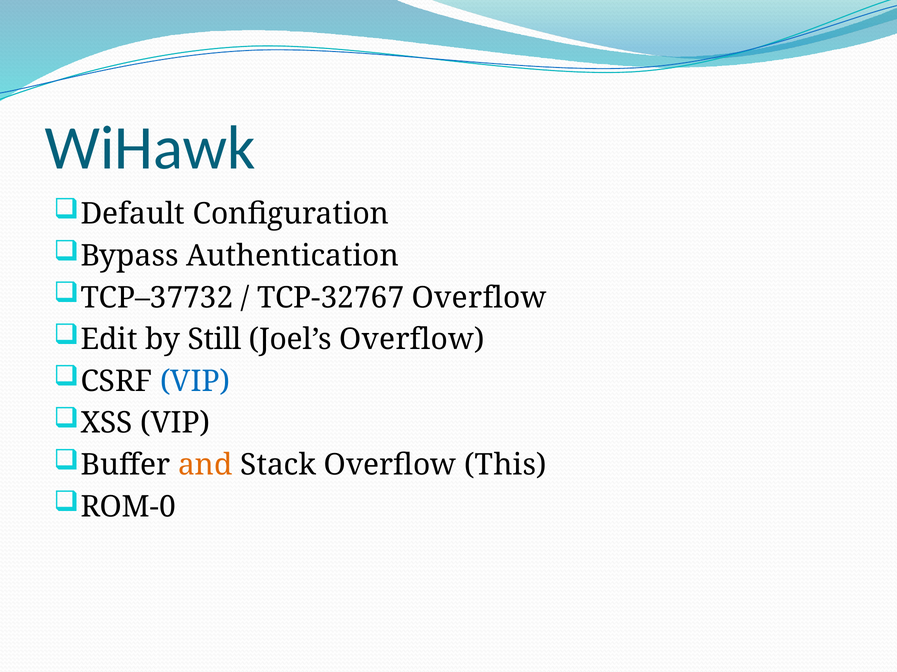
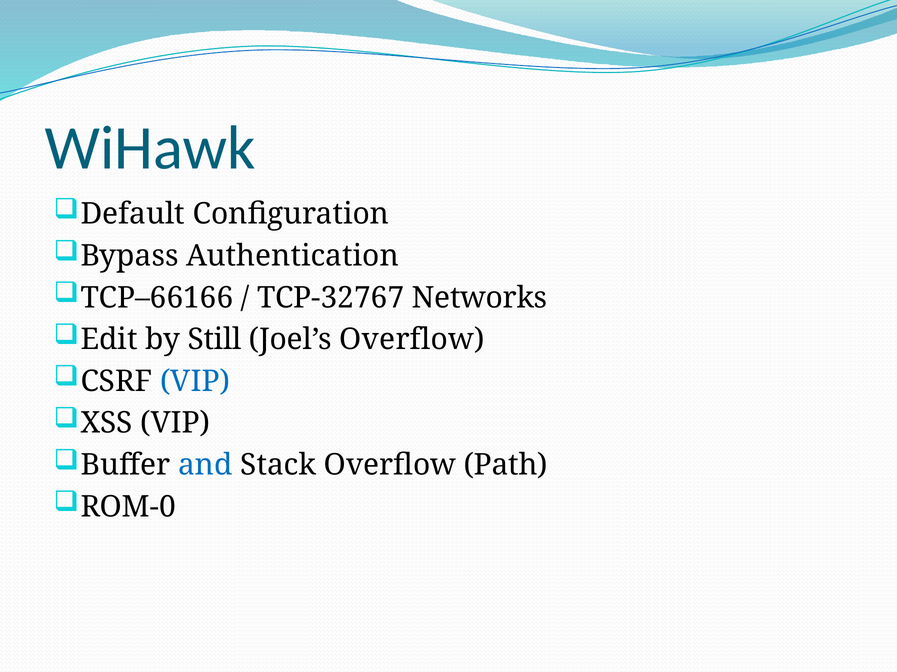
TCP–37732: TCP–37732 -> TCP–66166
TCP-32767 Overflow: Overflow -> Networks
and colour: orange -> blue
This: This -> Path
